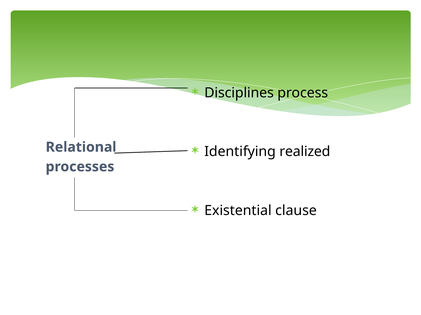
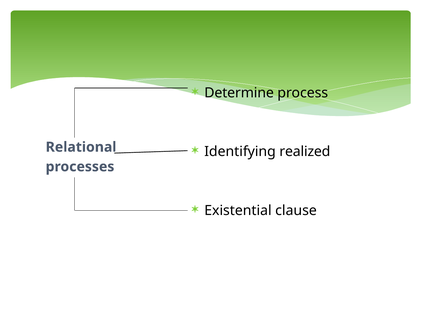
Disciplines: Disciplines -> Determine
